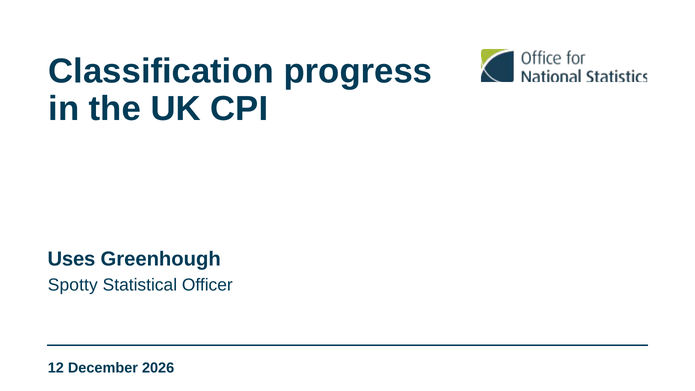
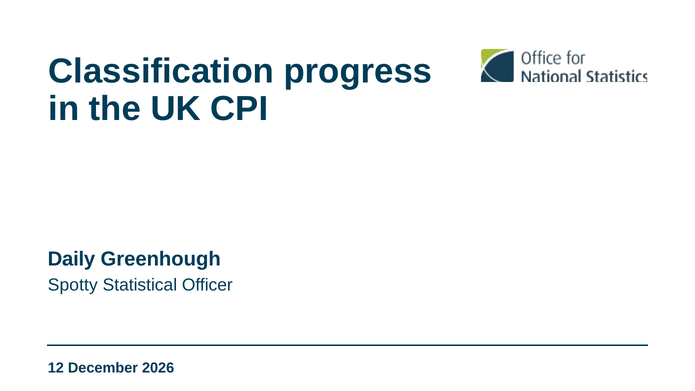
Uses: Uses -> Daily
